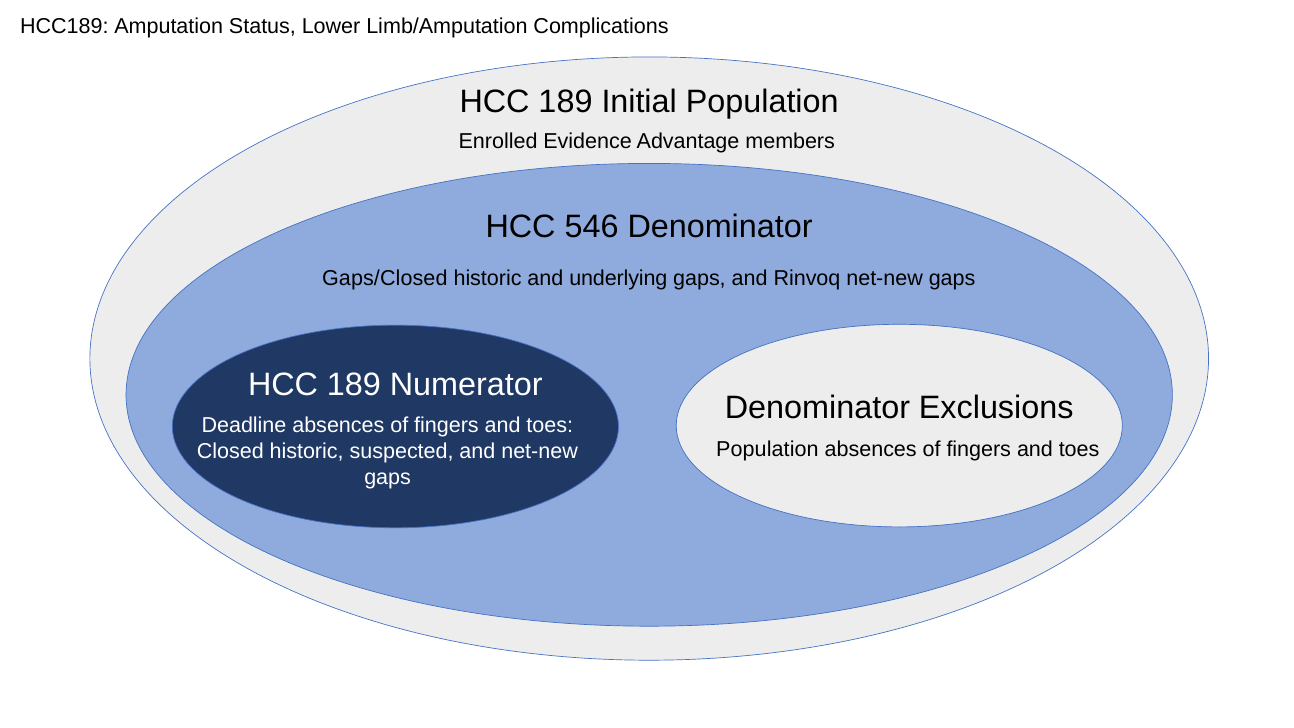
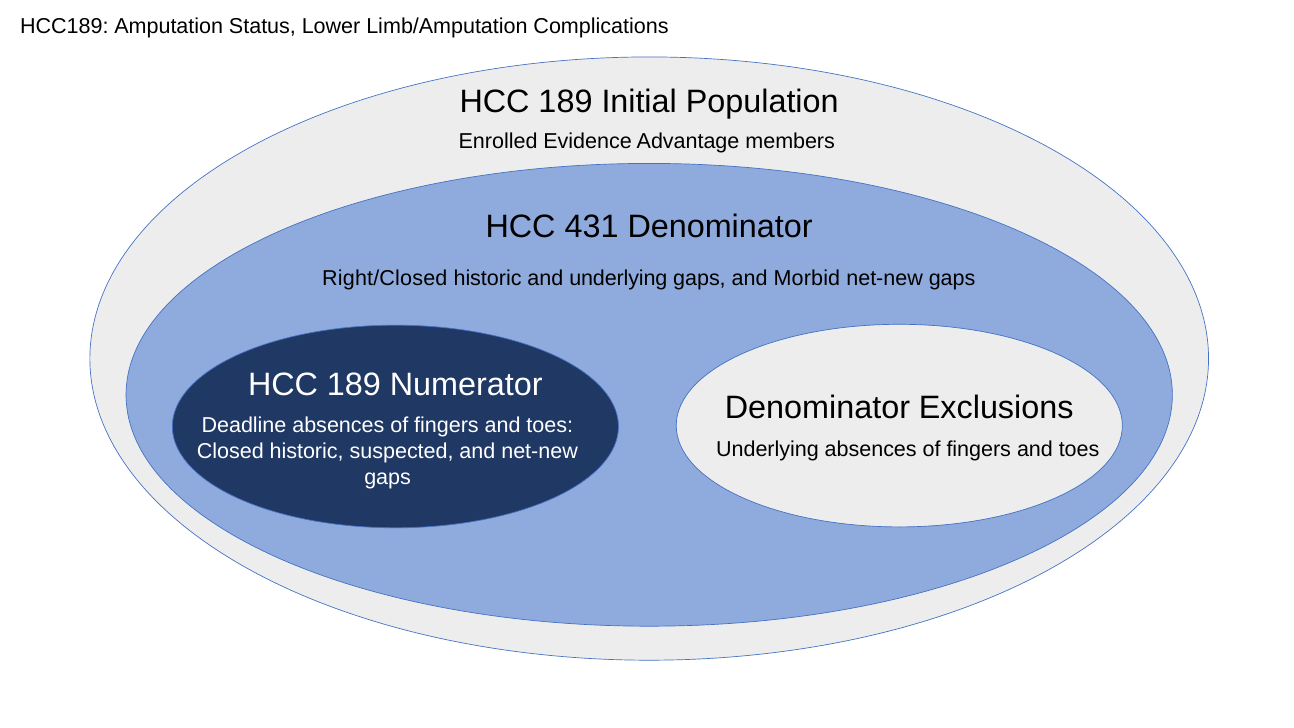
546: 546 -> 431
Gaps/Closed: Gaps/Closed -> Right/Closed
Rinvoq: Rinvoq -> Morbid
Population at (767, 449): Population -> Underlying
